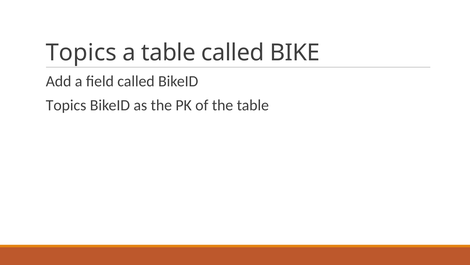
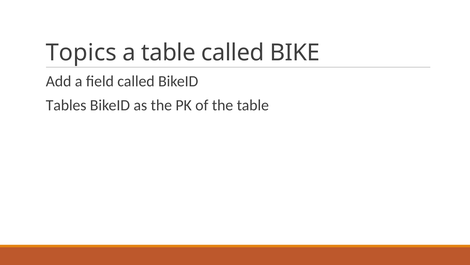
Topics at (66, 105): Topics -> Tables
